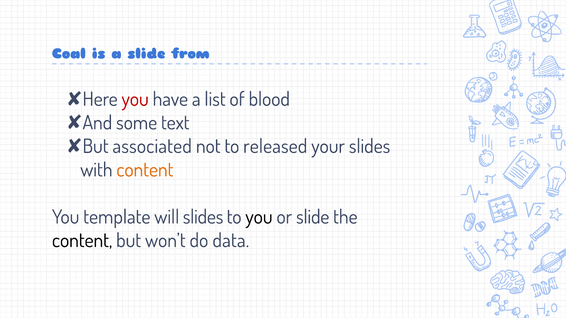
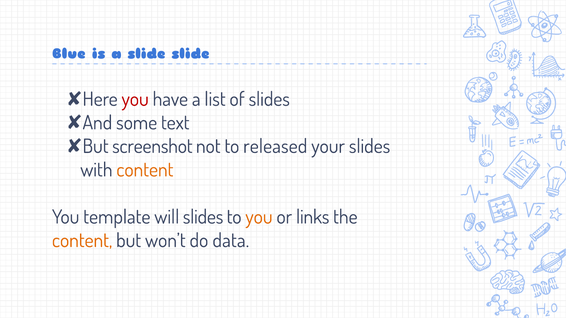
Coal: Coal -> Blue
slide from: from -> slide
of blood: blood -> slides
associated: associated -> screenshot
you at (259, 217) colour: black -> orange
or slide: slide -> links
content at (82, 241) colour: black -> orange
